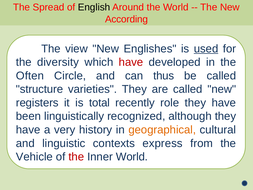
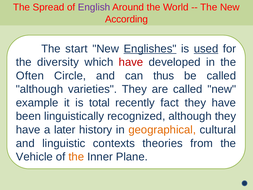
English colour: black -> purple
view: view -> start
Englishes underline: none -> present
structure at (40, 89): structure -> although
registers: registers -> example
role: role -> fact
very: very -> later
express: express -> theories
the at (76, 157) colour: red -> orange
Inner World: World -> Plane
